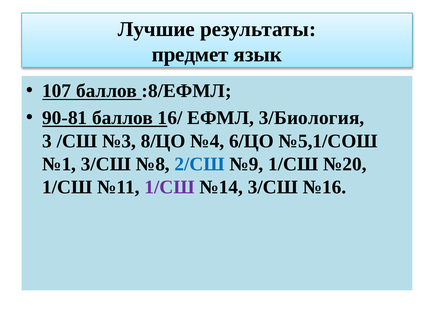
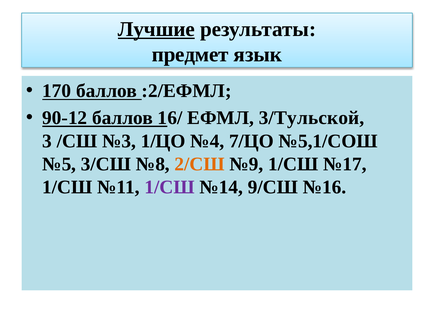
Лучшие underline: none -> present
107: 107 -> 170
:8/ЕФМЛ: :8/ЕФМЛ -> :2/ЕФМЛ
90-81: 90-81 -> 90-12
3/Биология: 3/Биология -> 3/Тульской
8/ЦО: 8/ЦО -> 1/ЦО
6/ЦО: 6/ЦО -> 7/ЦО
№1: №1 -> №5
2/СШ colour: blue -> orange
№20: №20 -> №17
№14 3/СШ: 3/СШ -> 9/СШ
